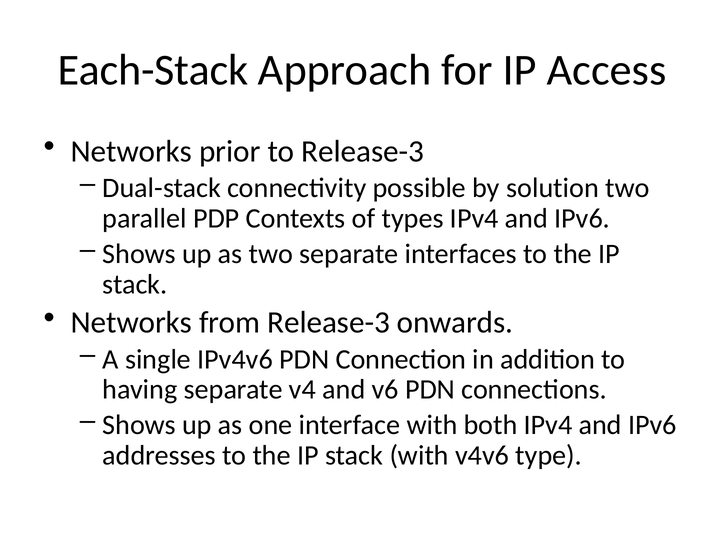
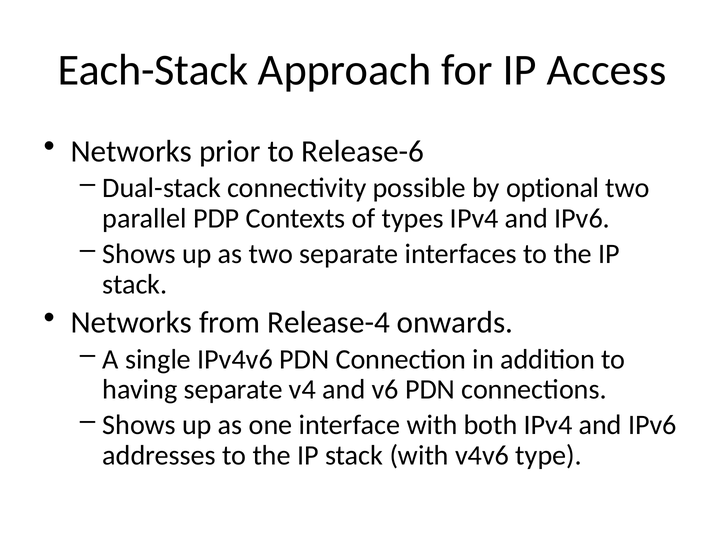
to Release-3: Release-3 -> Release-6
solution: solution -> optional
from Release-3: Release-3 -> Release-4
